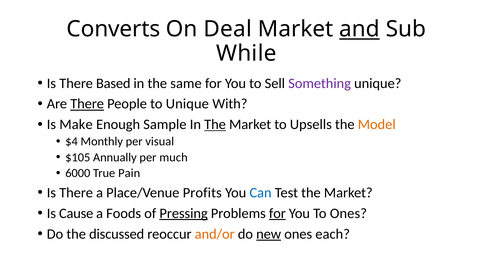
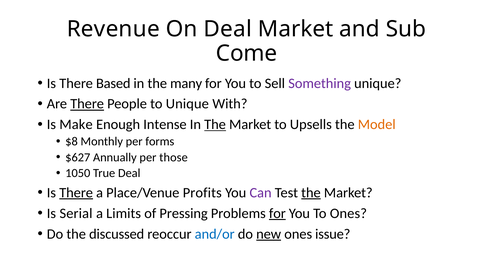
Converts: Converts -> Revenue
and underline: present -> none
While: While -> Come
same: same -> many
Sample: Sample -> Intense
$4: $4 -> $8
visual: visual -> forms
$105: $105 -> $627
much: much -> those
6000: 6000 -> 1050
True Pain: Pain -> Deal
There at (76, 193) underline: none -> present
Can colour: blue -> purple
the at (311, 193) underline: none -> present
Cause: Cause -> Serial
Foods: Foods -> Limits
Pressing underline: present -> none
and/or colour: orange -> blue
each: each -> issue
